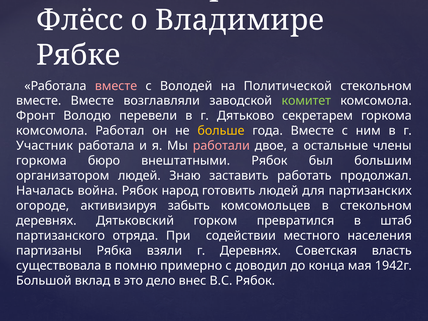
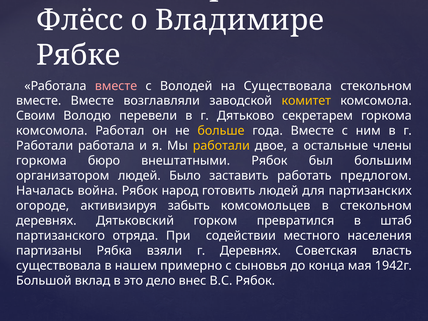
на Политической: Политической -> Существовала
комитет colour: light green -> yellow
Фронт: Фронт -> Своим
Участник at (45, 146): Участник -> Работали
работали at (221, 146) colour: pink -> yellow
Знаю: Знаю -> Было
продолжал: продолжал -> предлогом
помню: помню -> нашем
доводил: доводил -> сыновья
